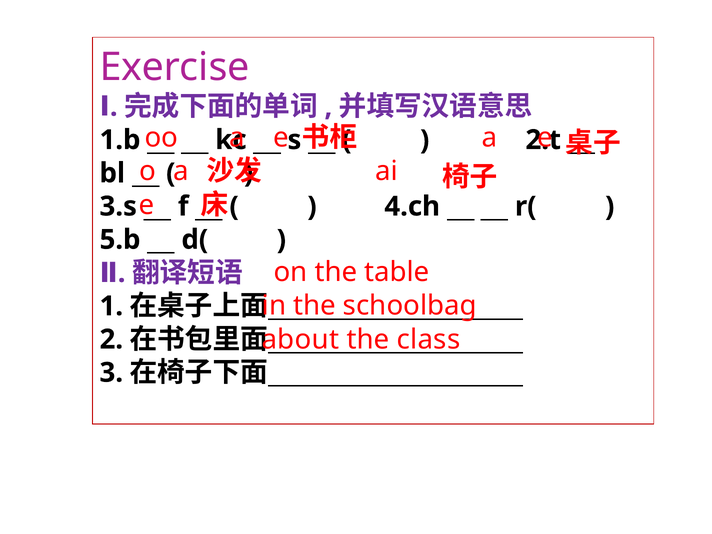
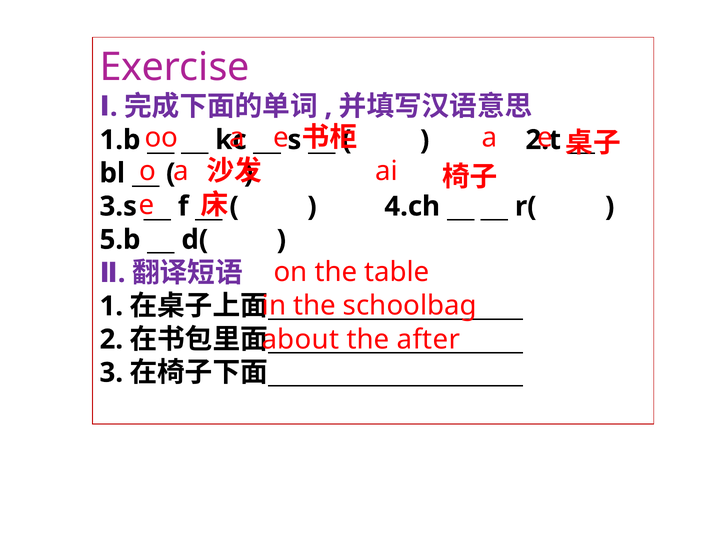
class: class -> after
